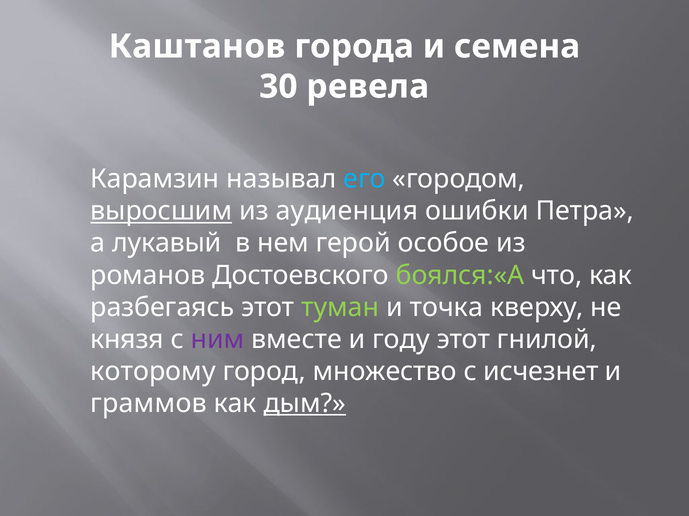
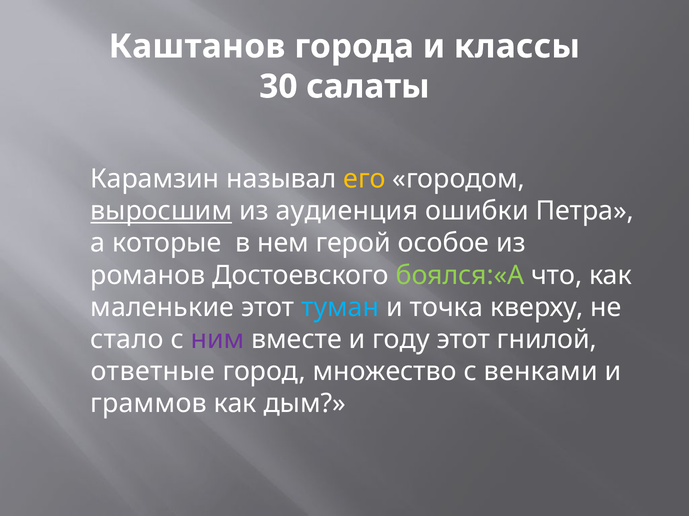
семена: семена -> классы
ревела: ревела -> салаты
его colour: light blue -> yellow
лукавый: лукавый -> которые
разбегаясь: разбегаясь -> маленькие
туман colour: light green -> light blue
князя: князя -> стало
которому: которому -> ответные
исчезнет: исчезнет -> венками
дым underline: present -> none
